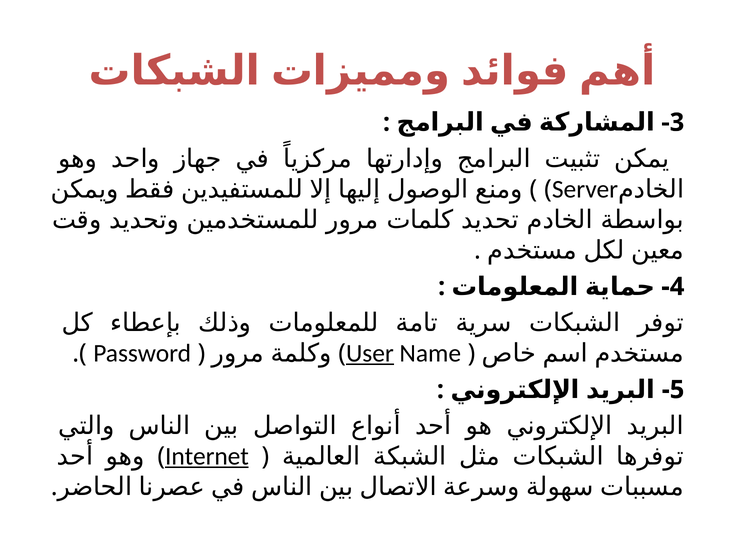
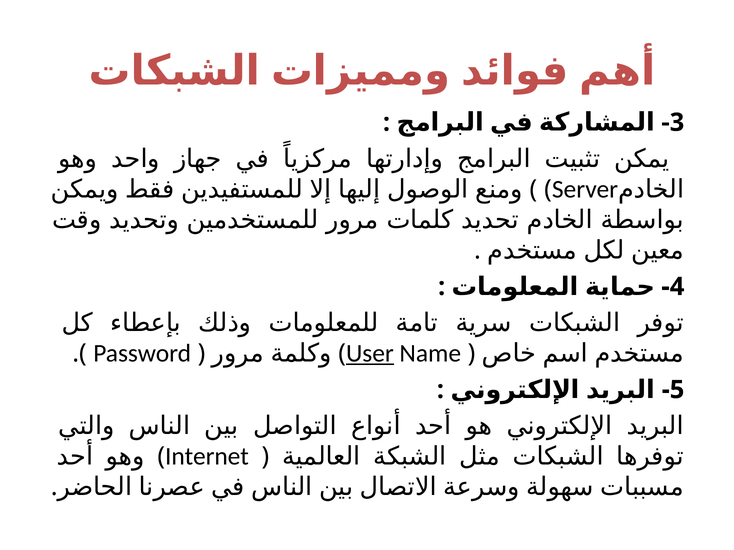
Internet underline: present -> none
